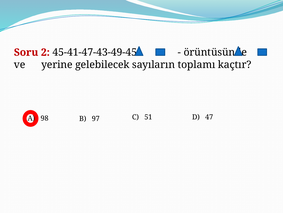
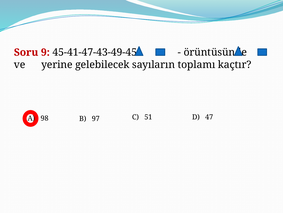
2: 2 -> 9
